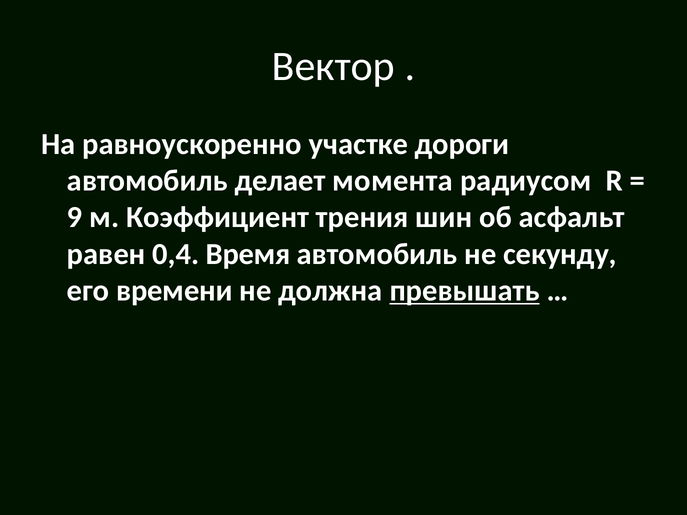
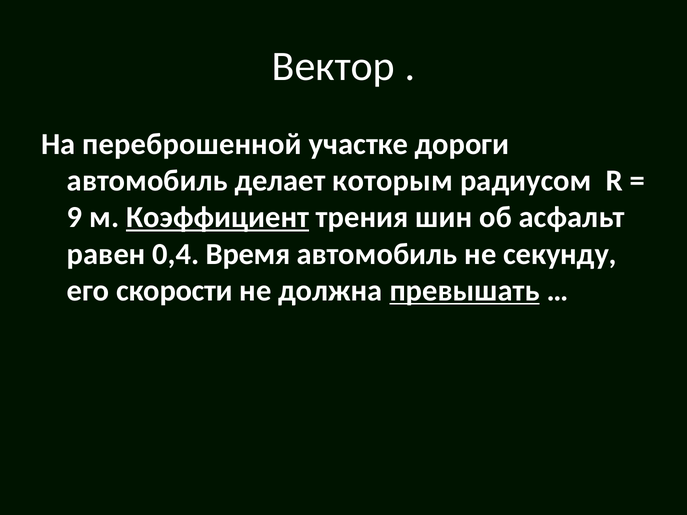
равноускоренно: равноускоренно -> переброшенной
момента: момента -> которым
Коэффициент underline: none -> present
времени: времени -> скорости
